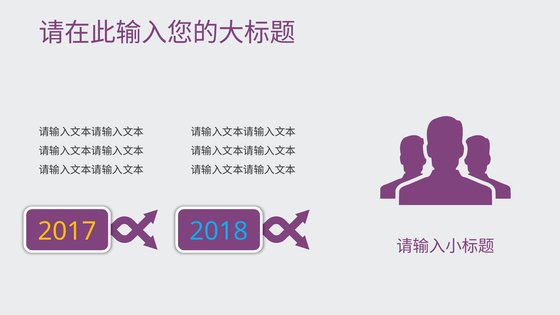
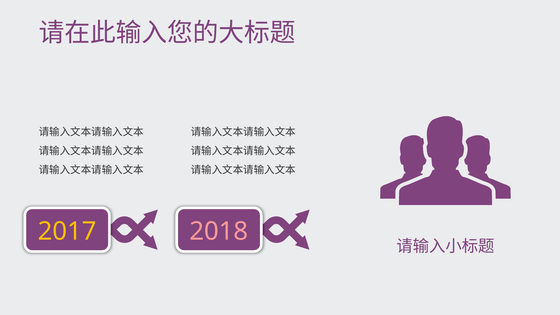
2018 colour: light blue -> pink
